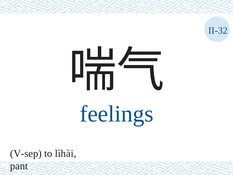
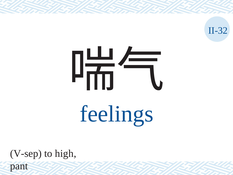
lìhài: lìhài -> high
